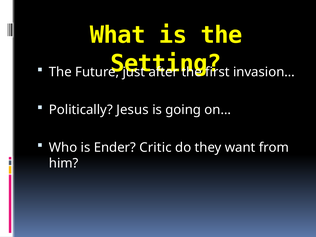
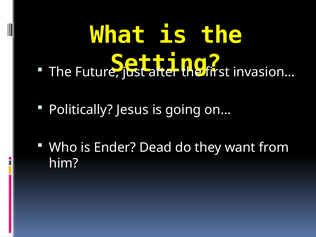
Critic: Critic -> Dead
